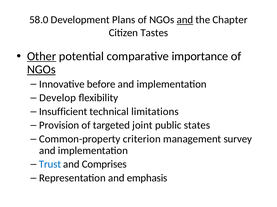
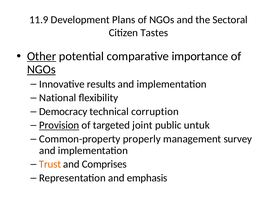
58.0: 58.0 -> 11.9
and at (185, 20) underline: present -> none
Chapter: Chapter -> Sectoral
before: before -> results
Develop: Develop -> National
Insufficient: Insufficient -> Democracy
limitations: limitations -> corruption
Provision underline: none -> present
states: states -> untuk
criterion: criterion -> properly
Trust colour: blue -> orange
